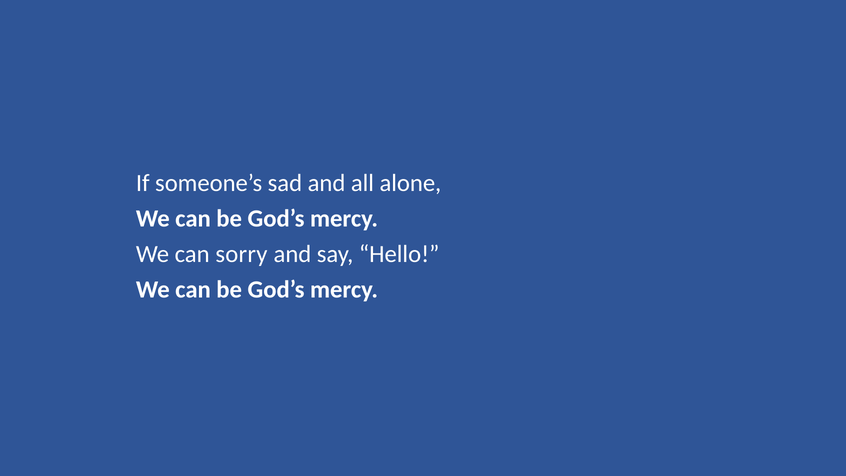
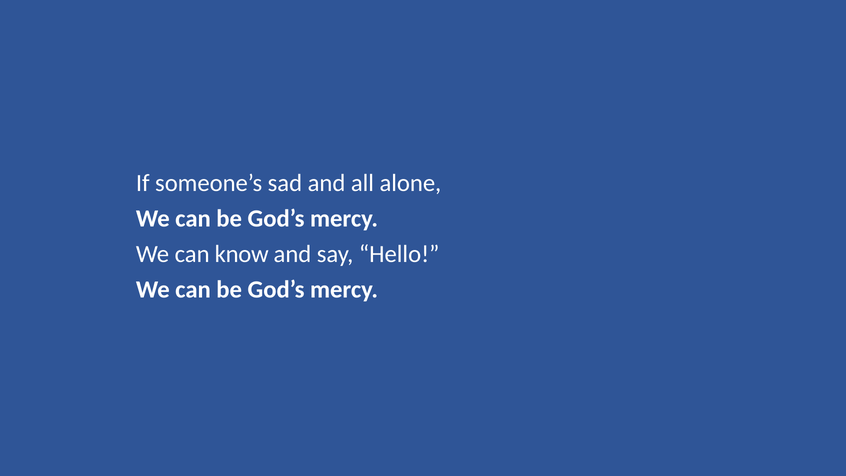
sorry: sorry -> know
